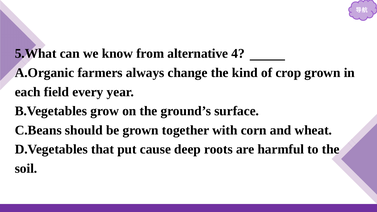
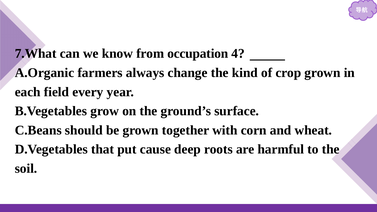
5.What: 5.What -> 7.What
alternative: alternative -> occupation
